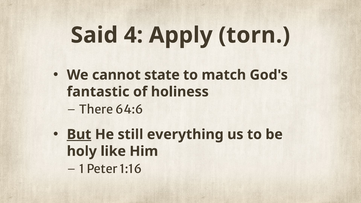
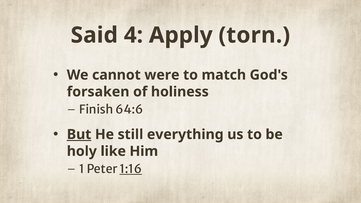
state: state -> were
fantastic: fantastic -> forsaken
There: There -> Finish
1:16 underline: none -> present
